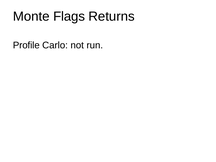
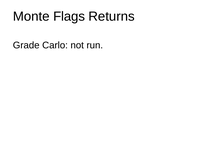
Profile: Profile -> Grade
